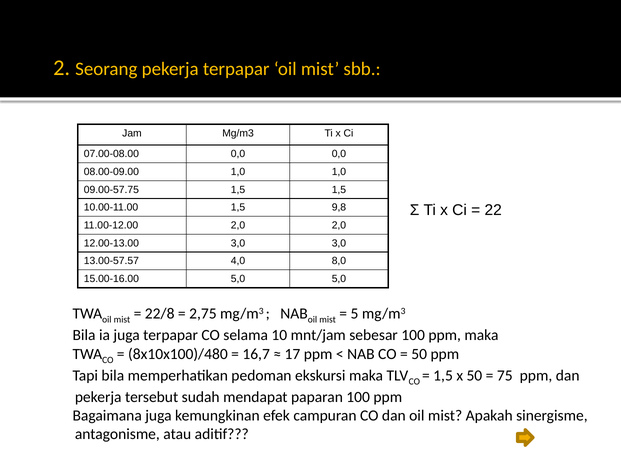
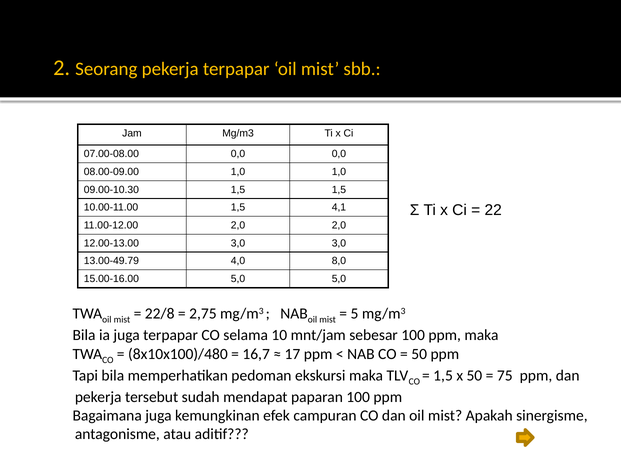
09.00-57.75: 09.00-57.75 -> 09.00-10.30
9,8: 9,8 -> 4,1
13.00-57.57: 13.00-57.57 -> 13.00-49.79
